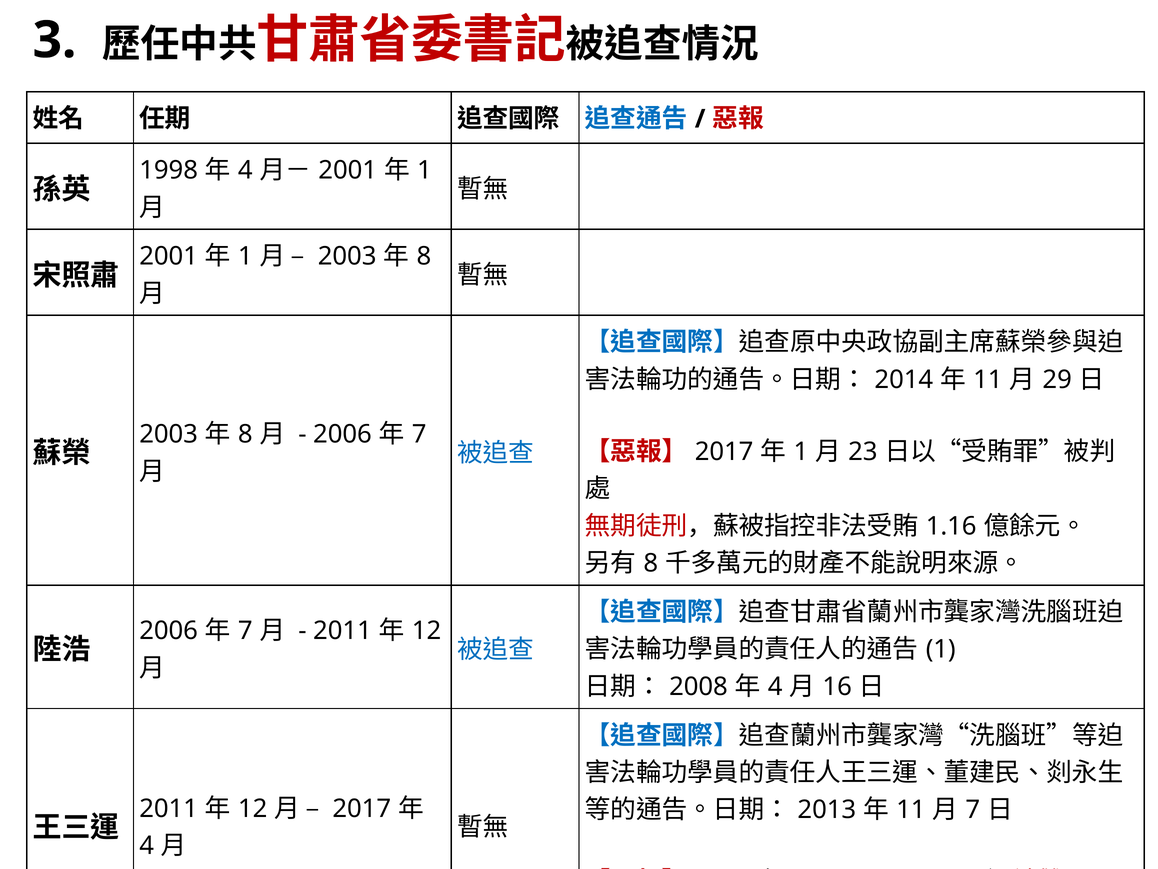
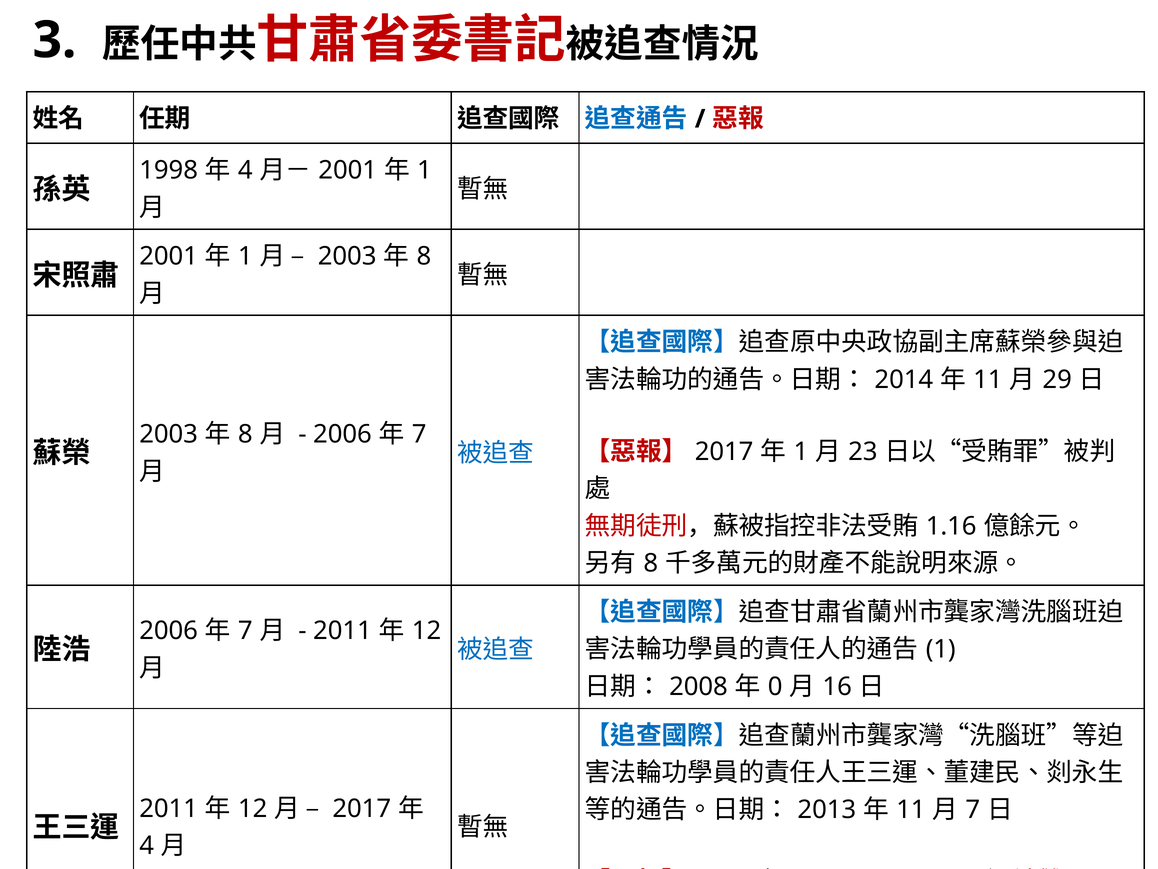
4 at (775, 686): 4 -> 0
